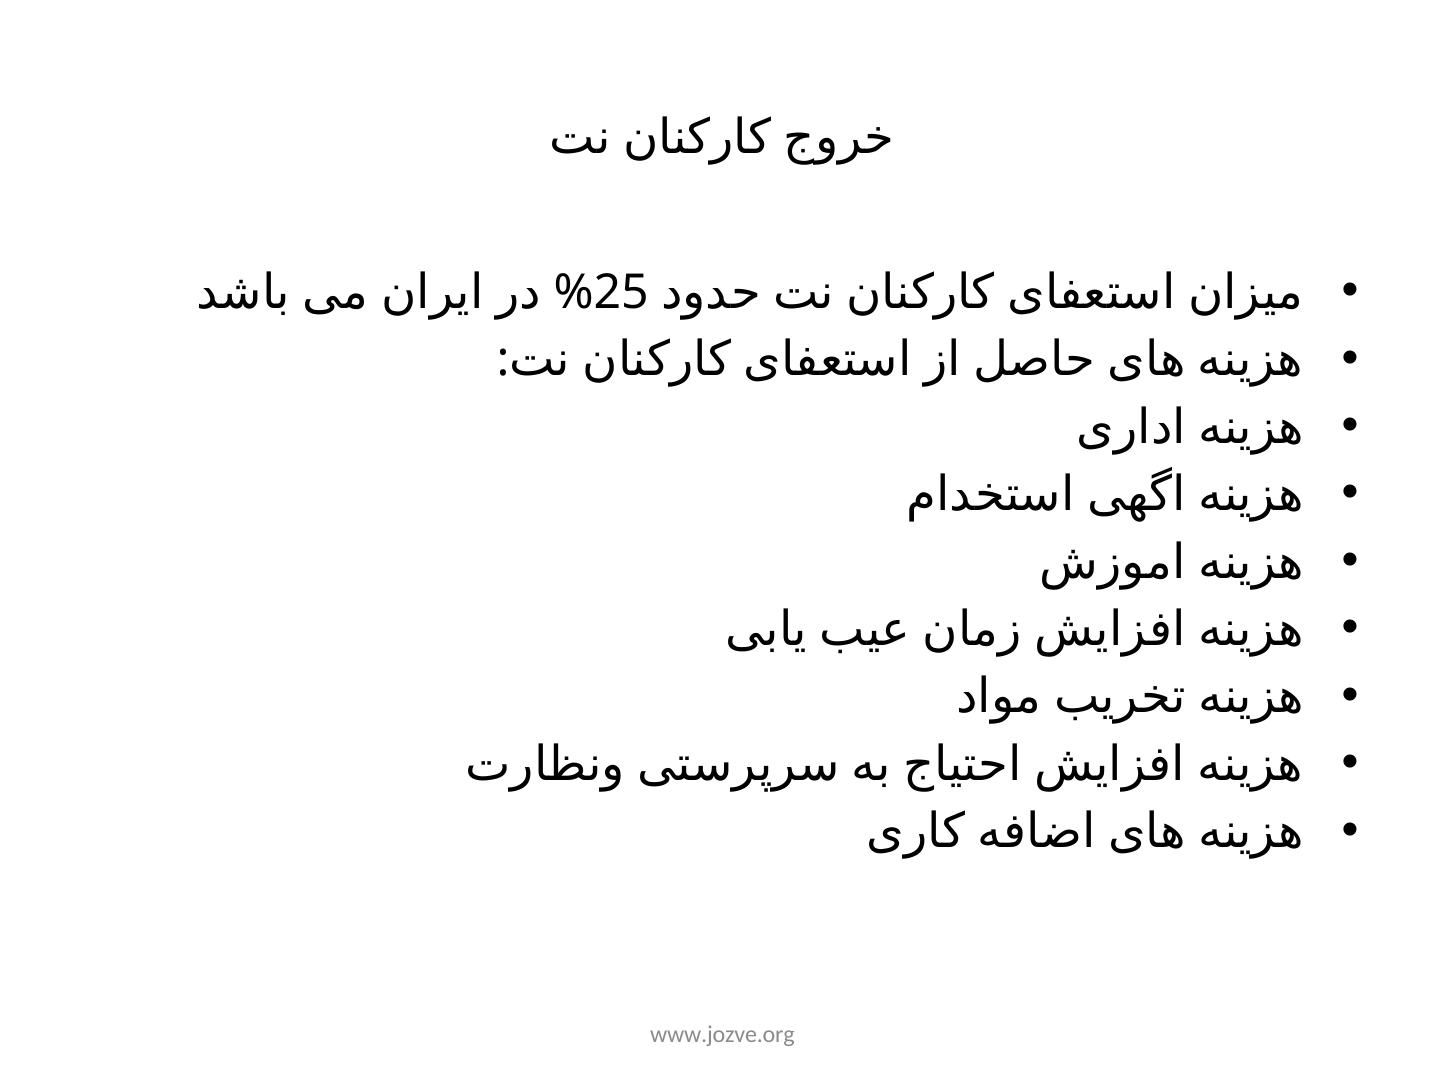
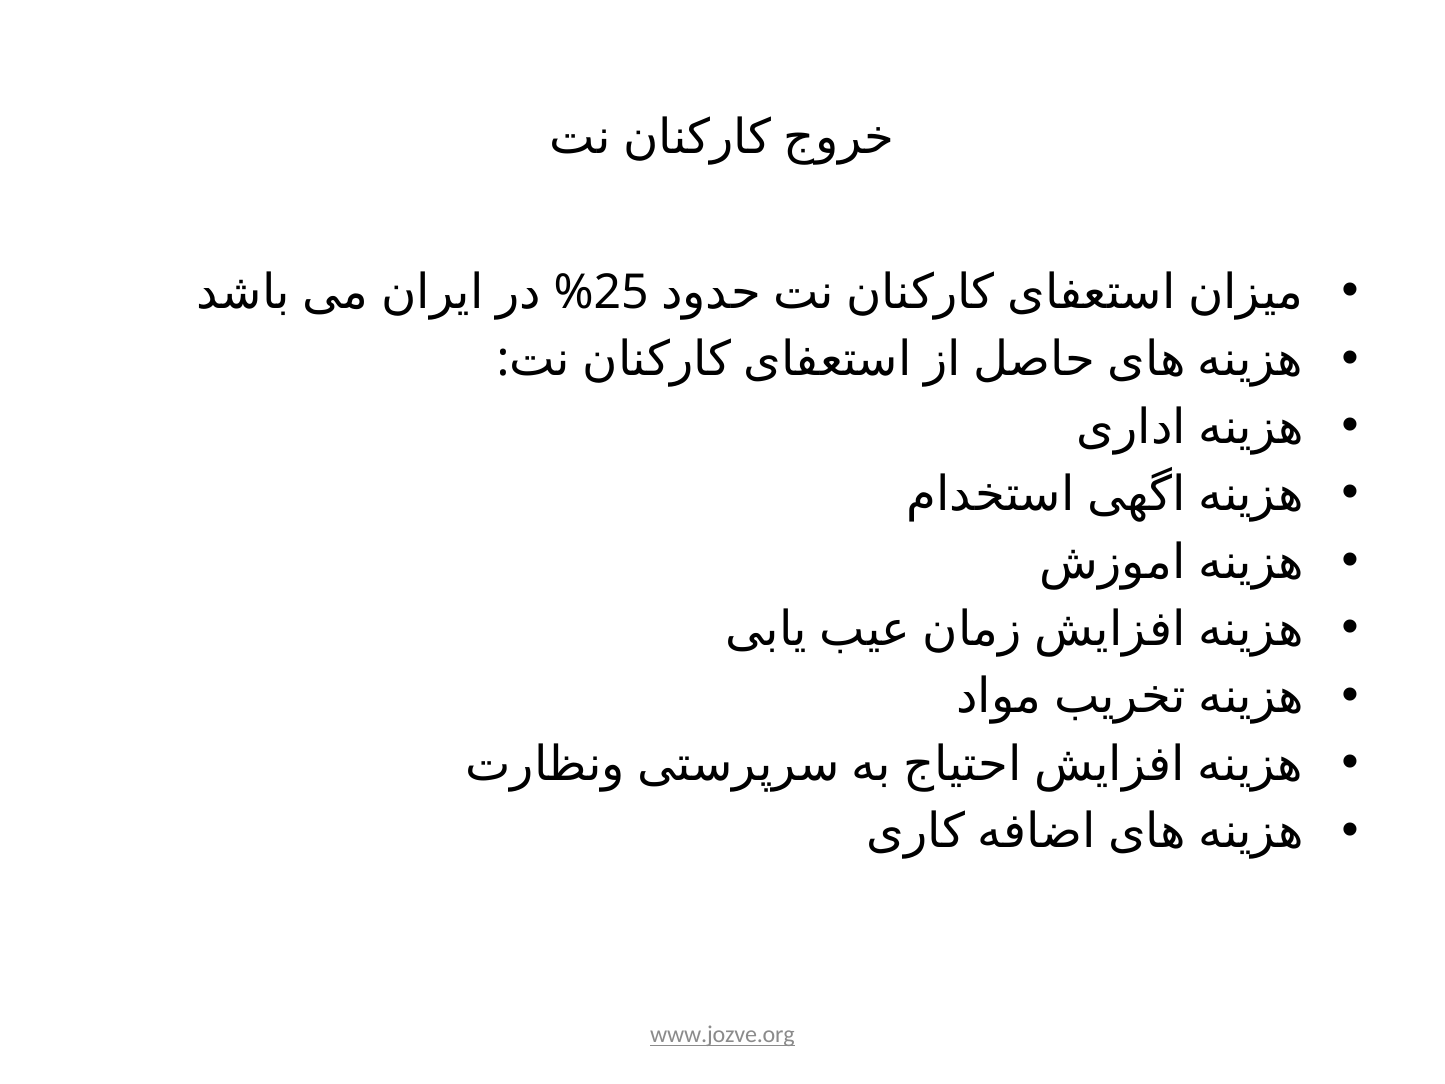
www.jozve.org underline: none -> present
